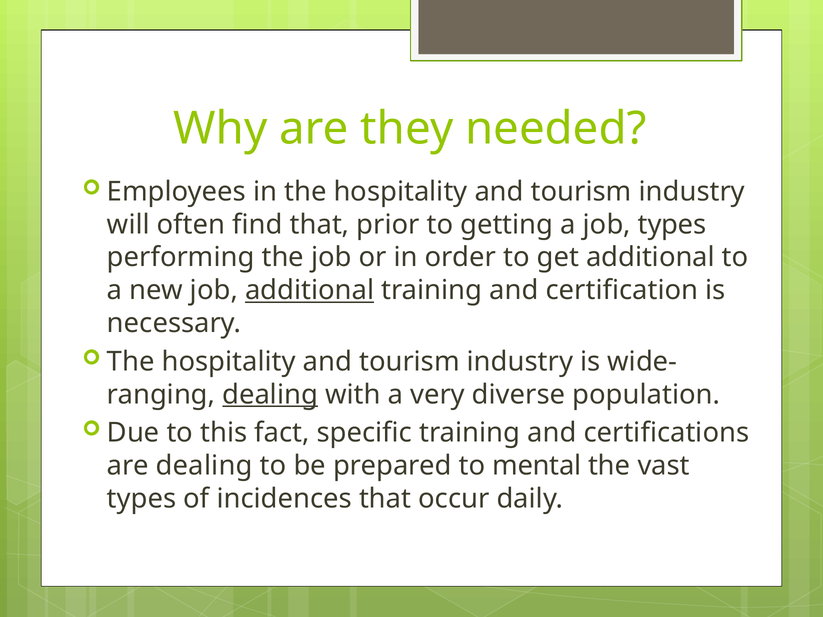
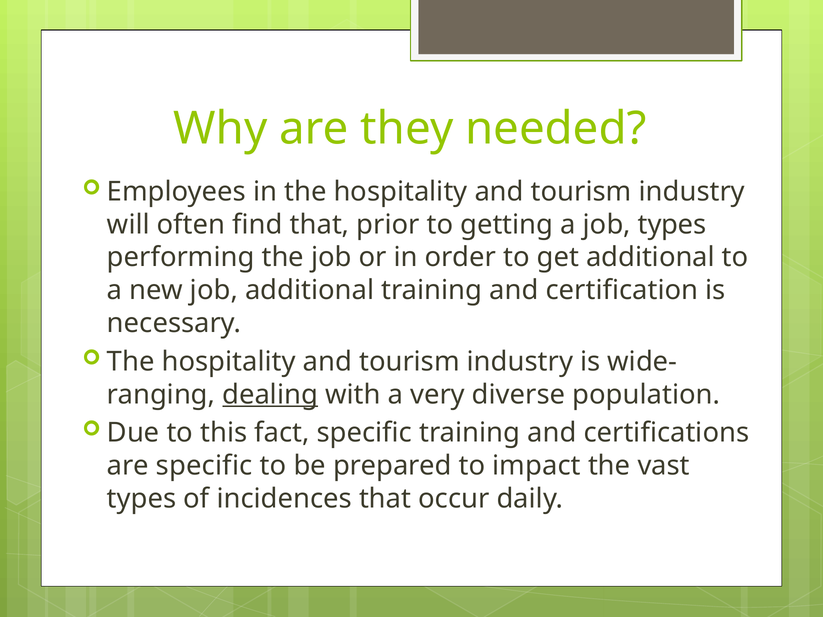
additional at (310, 290) underline: present -> none
are dealing: dealing -> specific
mental: mental -> impact
